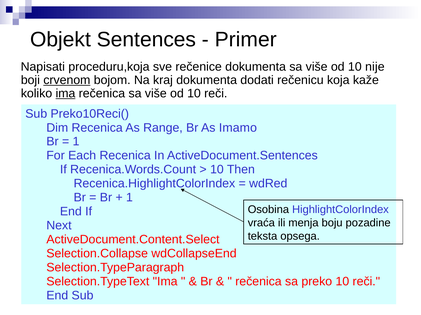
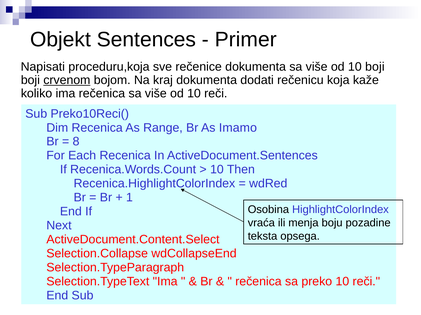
10 nije: nije -> boji
ima at (65, 94) underline: present -> none
1 at (76, 142): 1 -> 8
